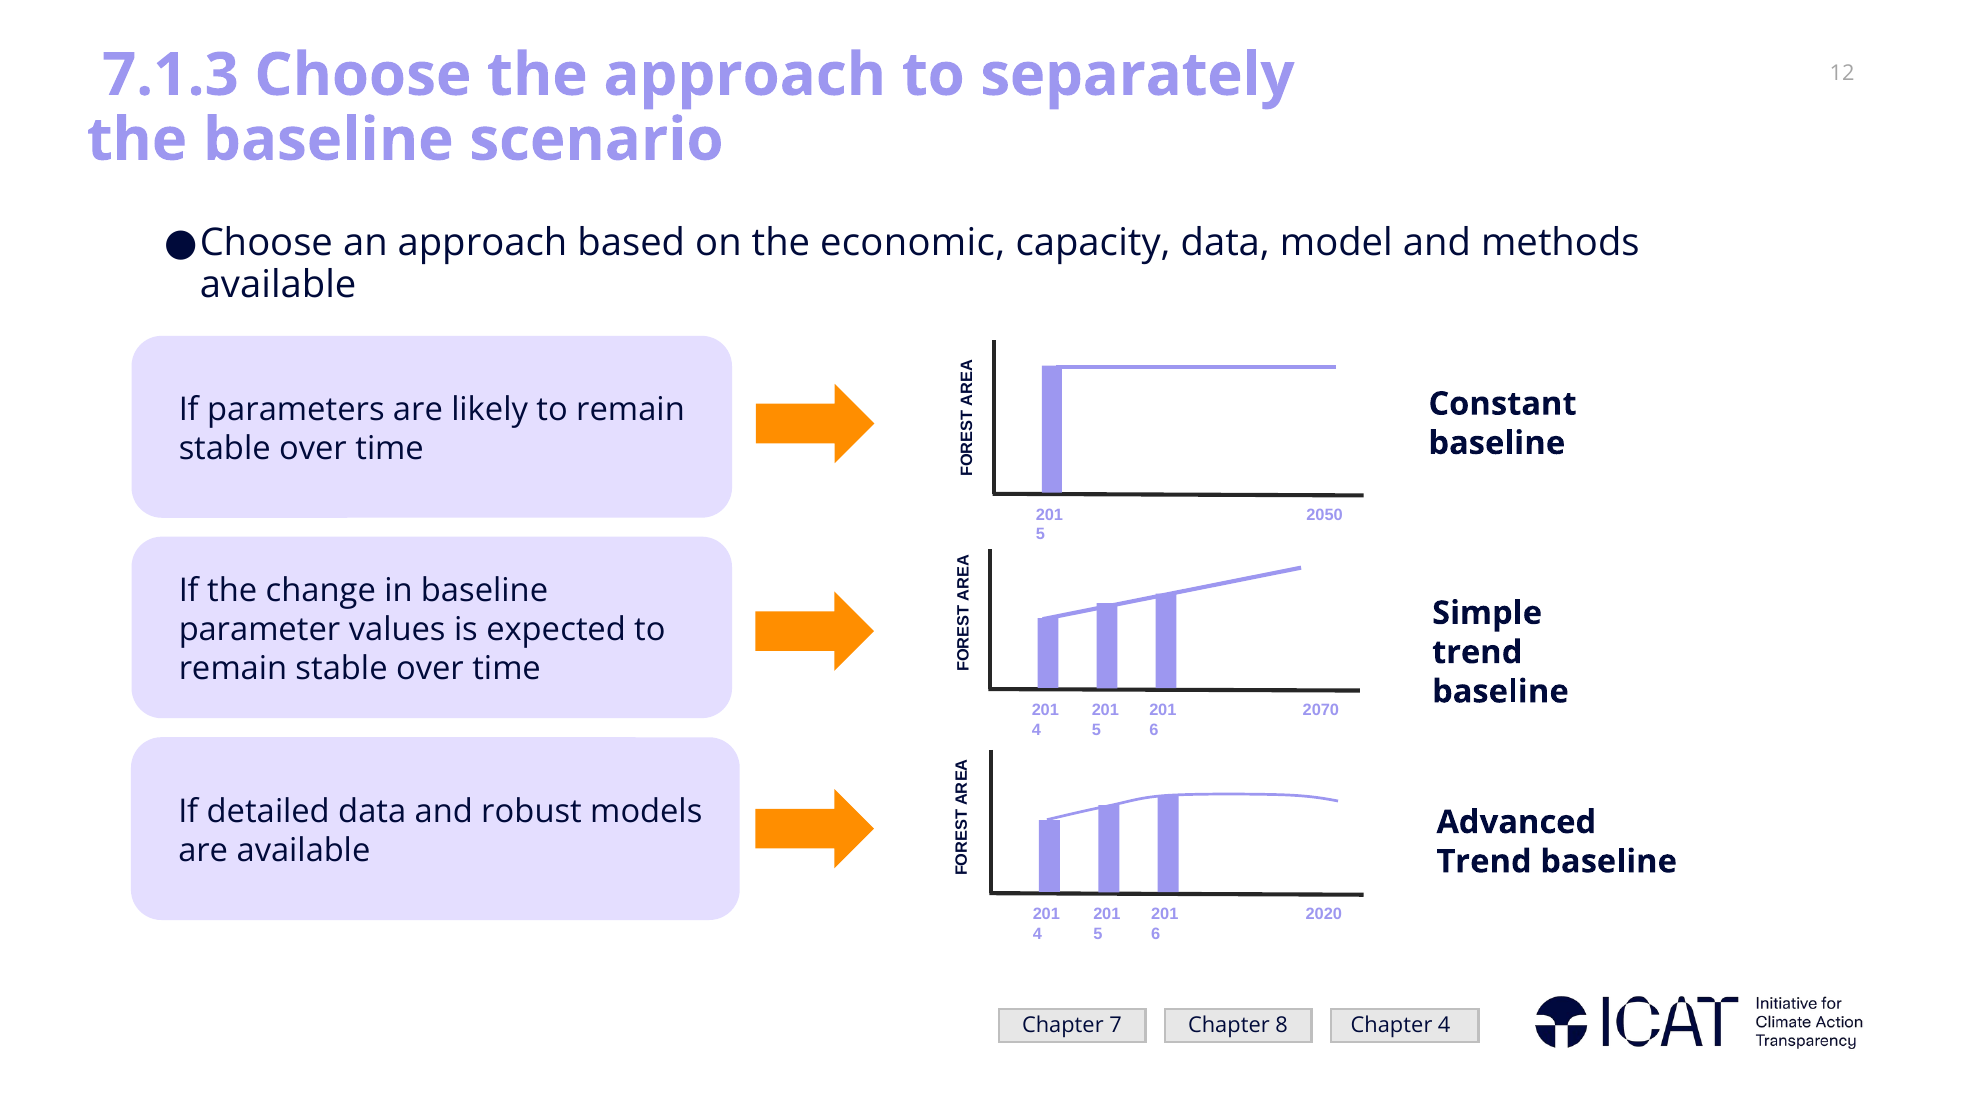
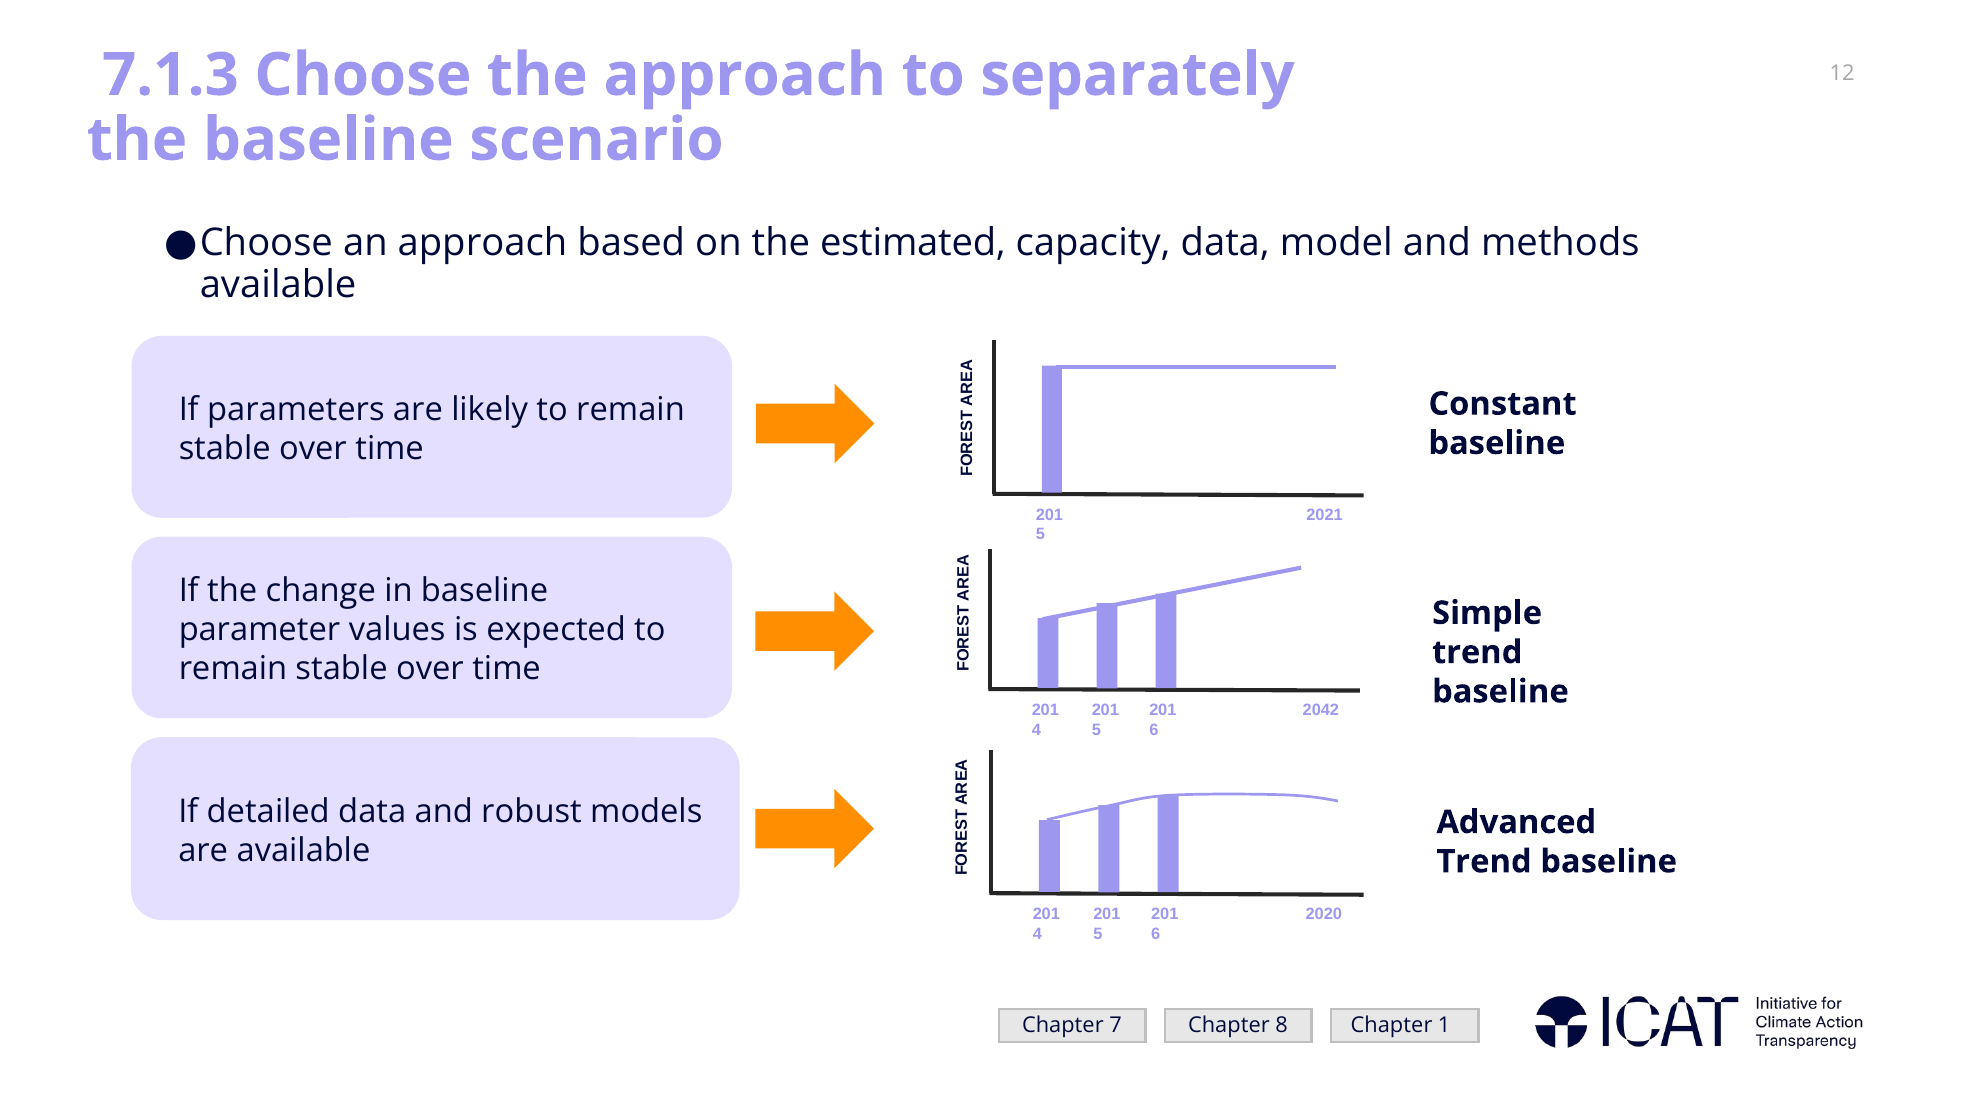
economic: economic -> estimated
2050: 2050 -> 2021
2070: 2070 -> 2042
Chapter 4: 4 -> 1
